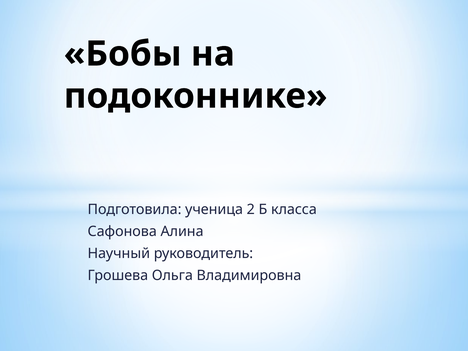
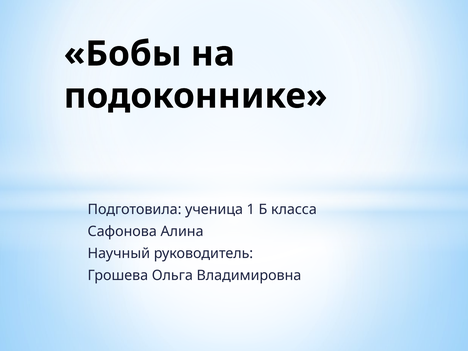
2: 2 -> 1
